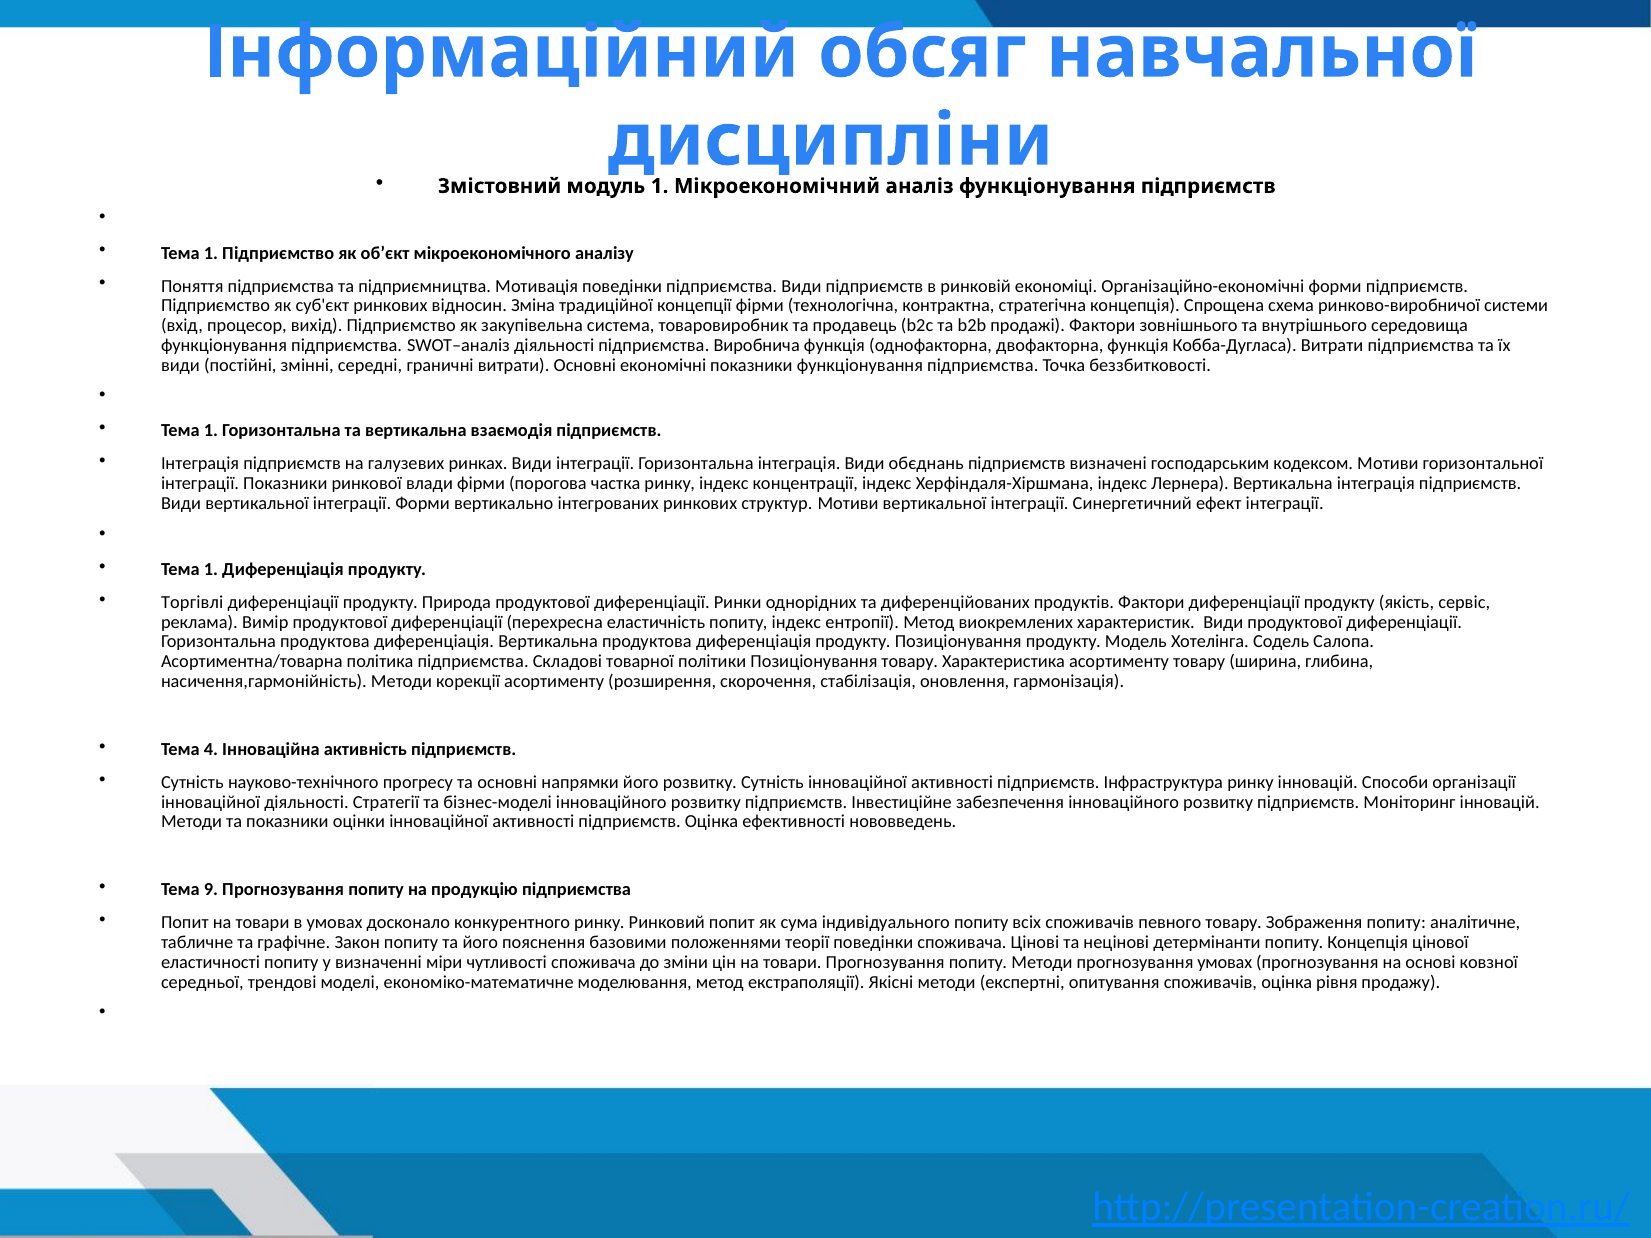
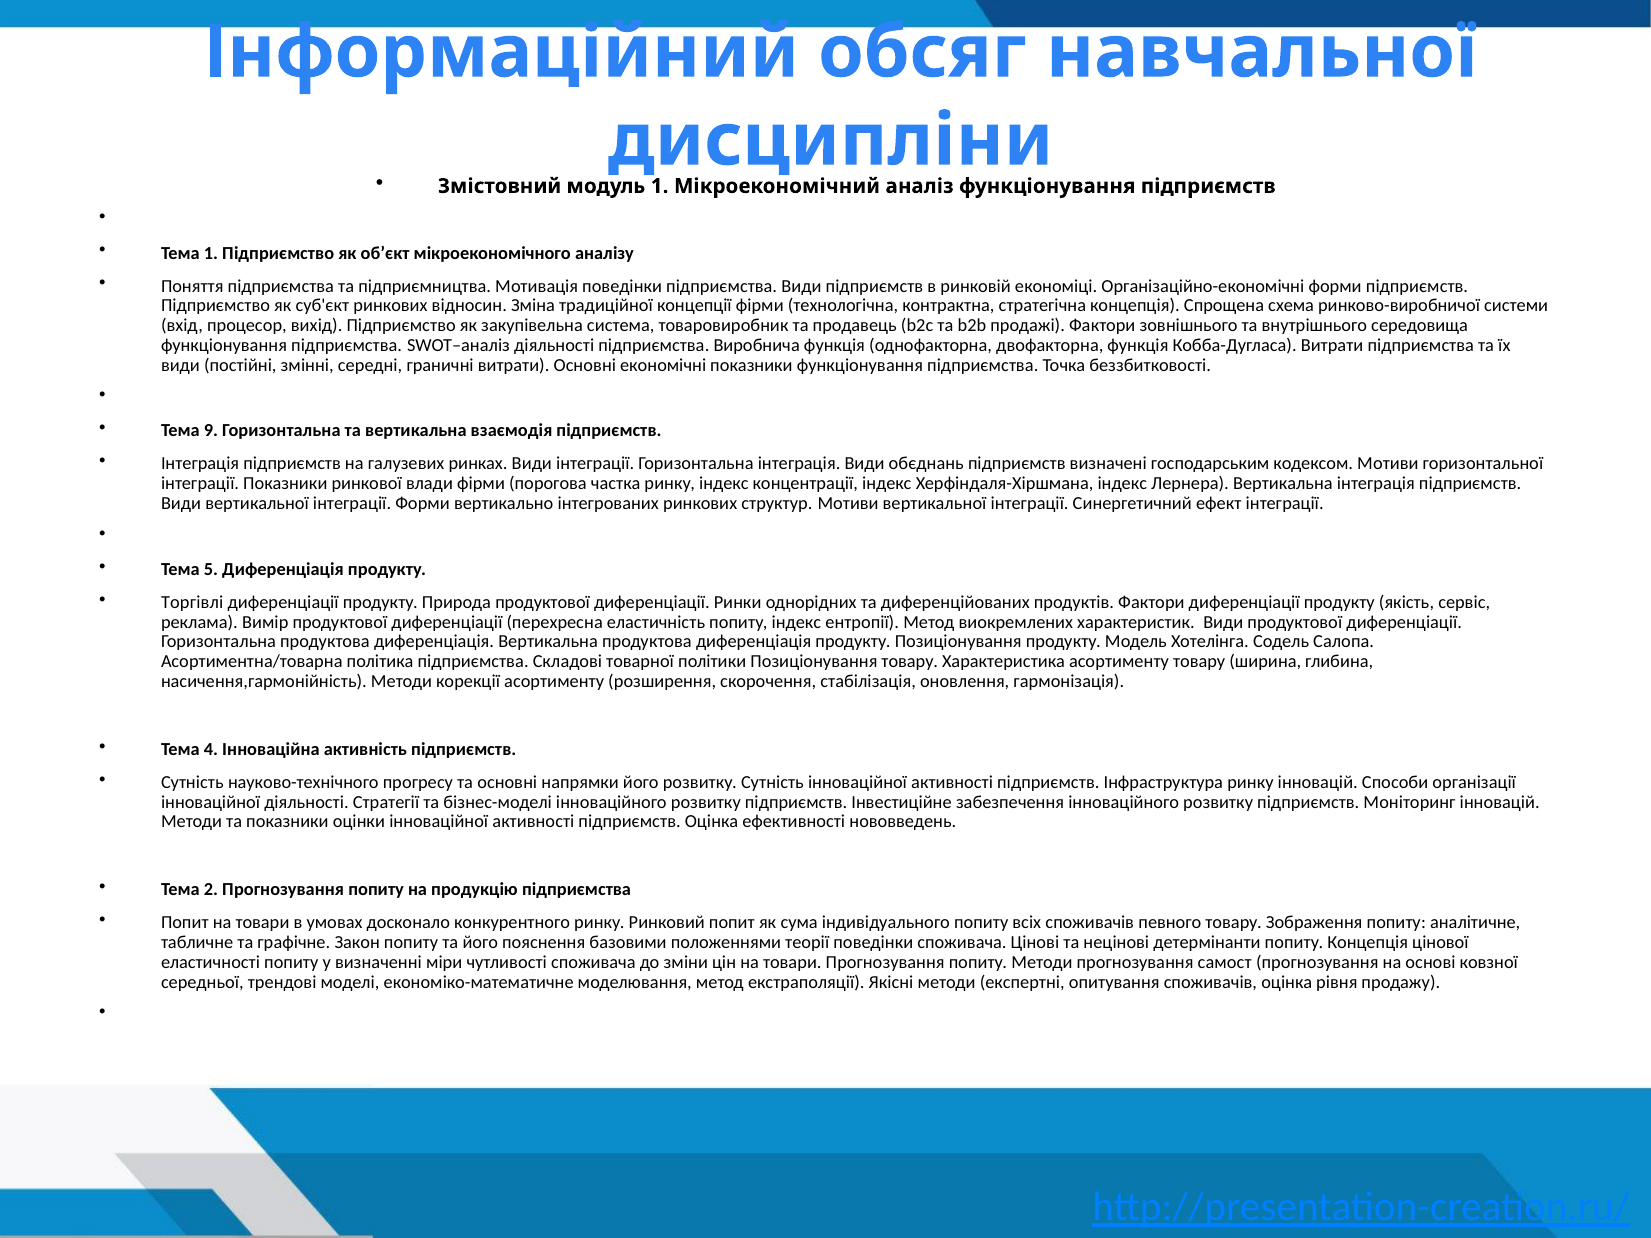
1 at (211, 431): 1 -> 9
1 at (211, 569): 1 -> 5
9: 9 -> 2
прогнозування умовах: умовах -> самост
